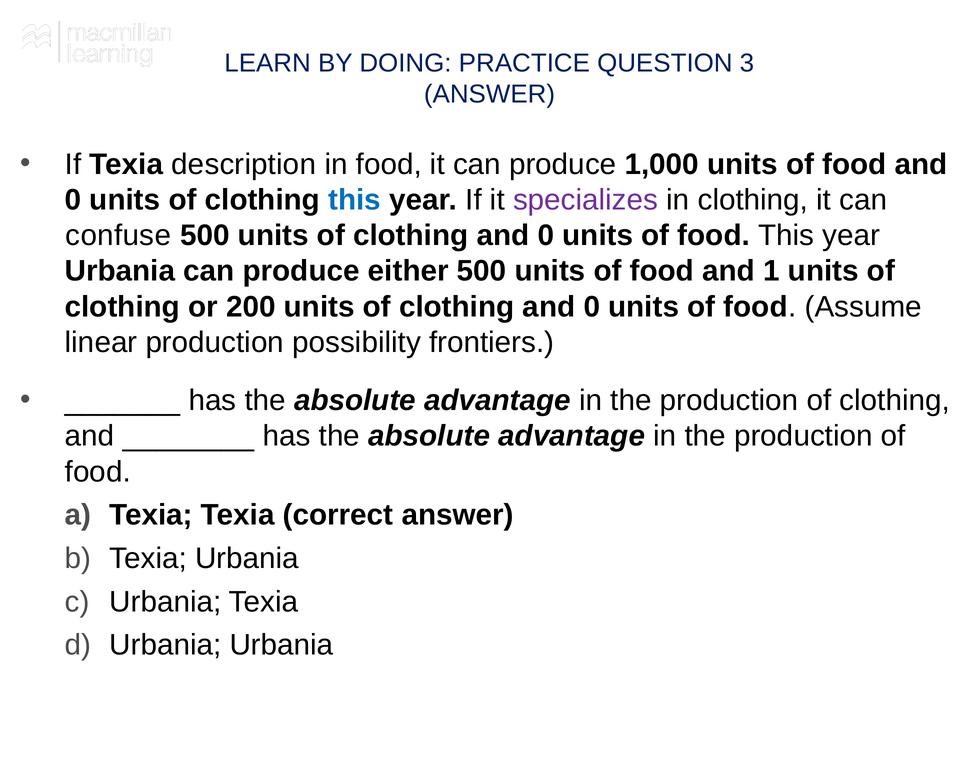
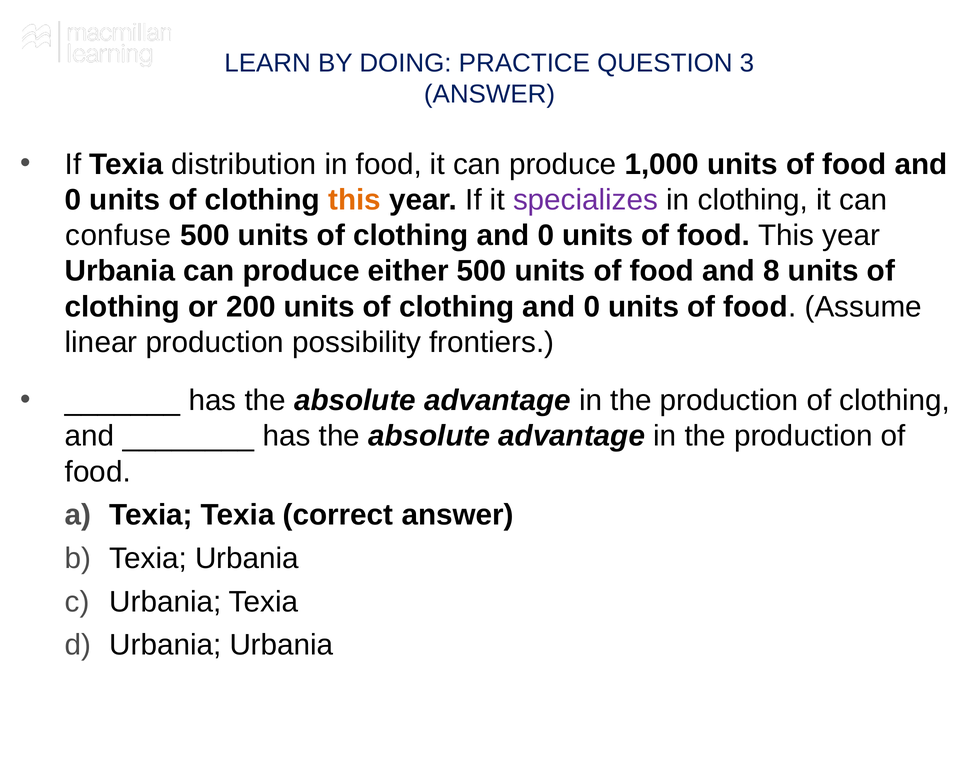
description: description -> distribution
this at (355, 200) colour: blue -> orange
1: 1 -> 8
